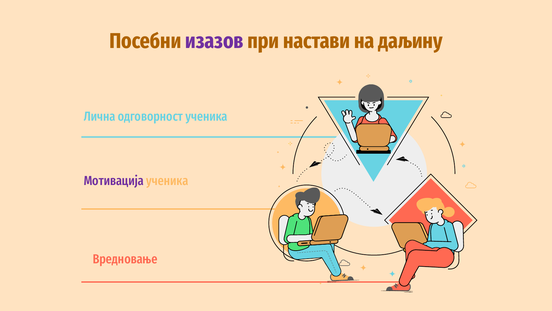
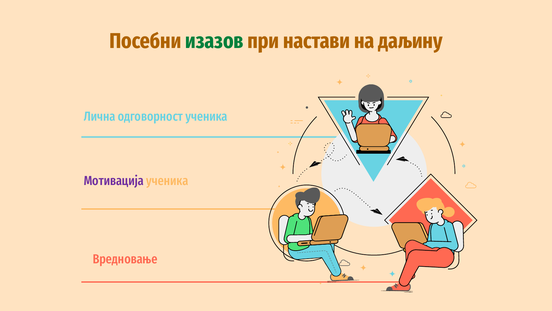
изазов colour: purple -> green
